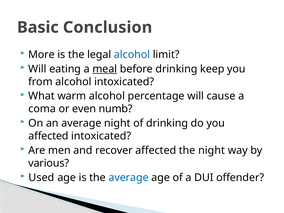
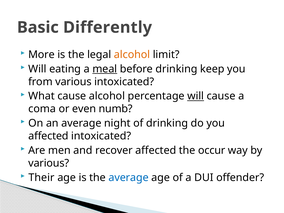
Conclusion: Conclusion -> Differently
alcohol at (132, 55) colour: blue -> orange
from alcohol: alcohol -> various
What warm: warm -> cause
will at (196, 96) underline: none -> present
the night: night -> occur
Used: Used -> Their
